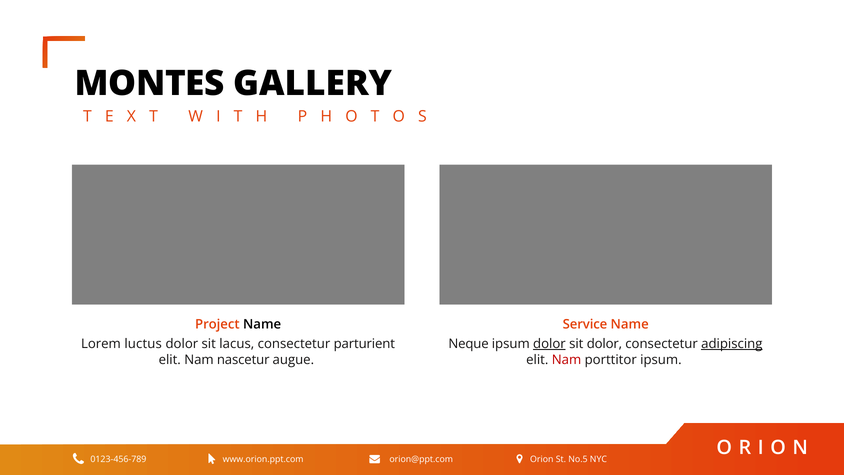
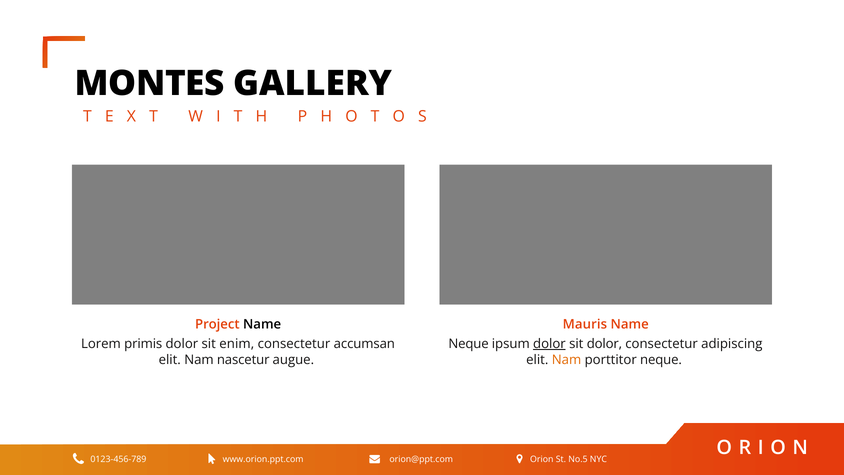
Service: Service -> Mauris
luctus: luctus -> primis
lacus: lacus -> enim
parturient: parturient -> accumsan
adipiscing underline: present -> none
Nam at (567, 360) colour: red -> orange
porttitor ipsum: ipsum -> neque
